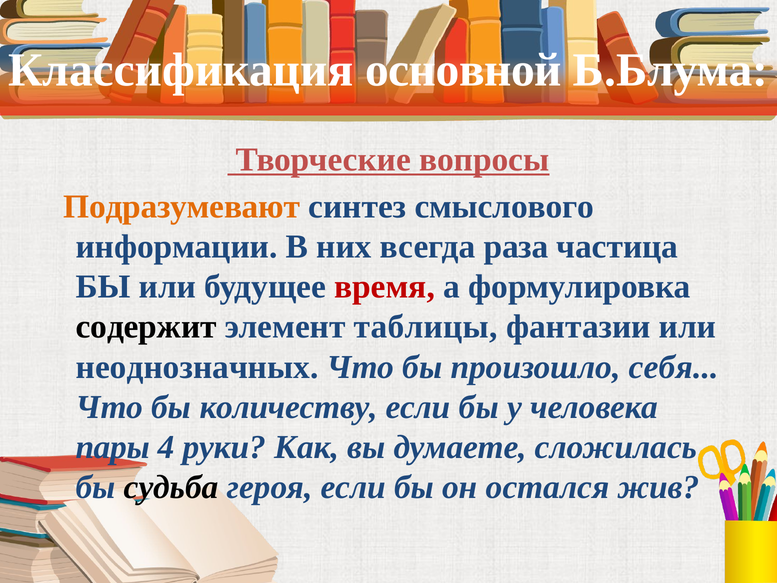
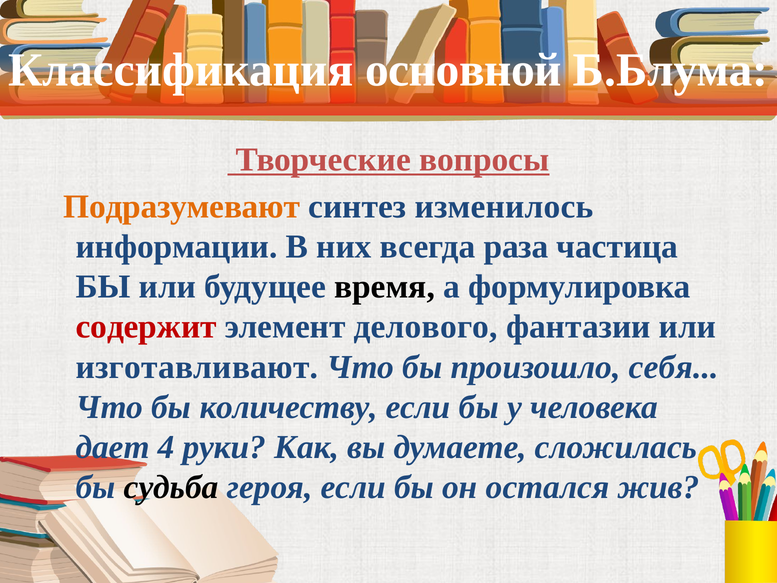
смыслового: смыслового -> изменилось
время colour: red -> black
содержит colour: black -> red
таблицы: таблицы -> делового
неоднозначных: неоднозначных -> изготавливают
пары: пары -> дает
